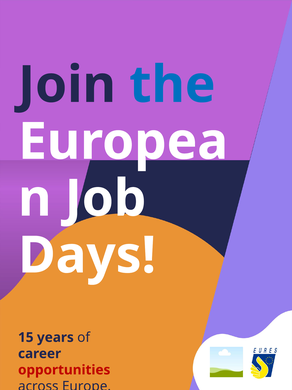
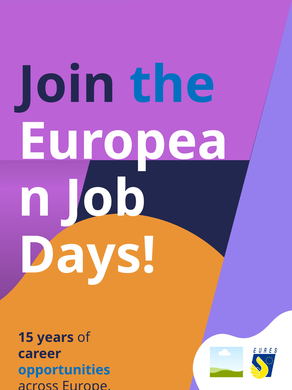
opportunities colour: red -> blue
